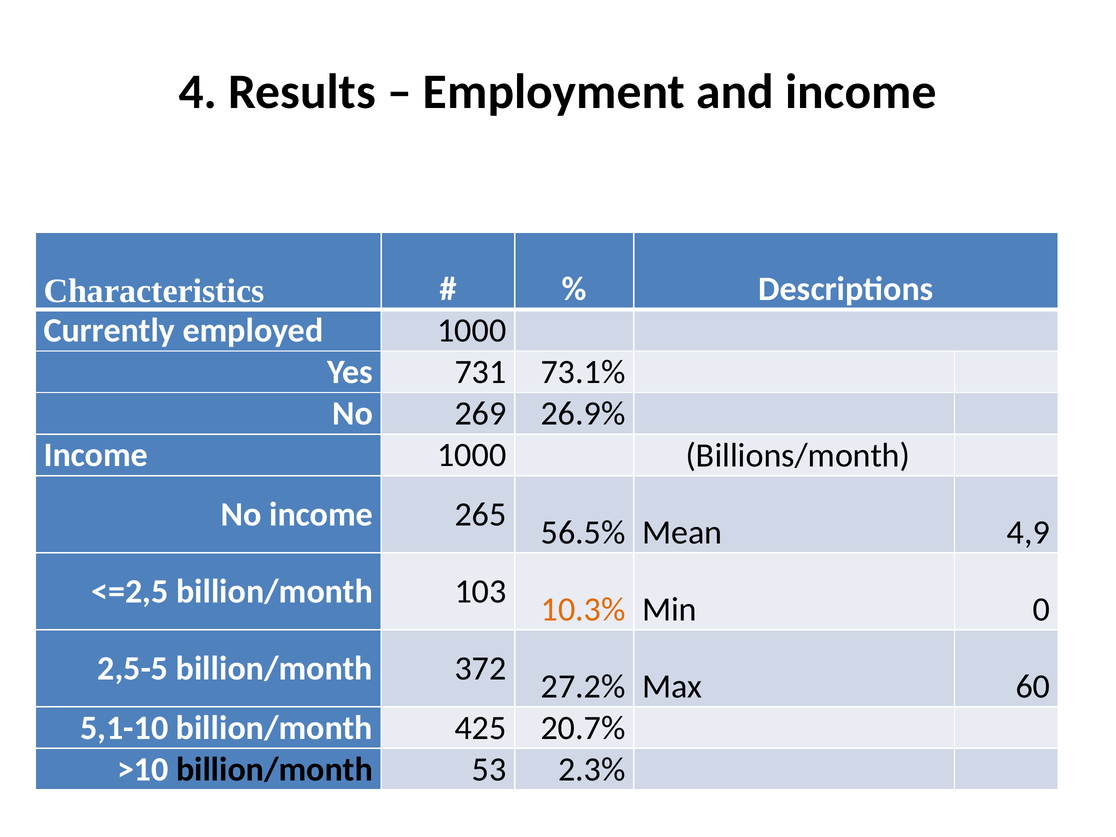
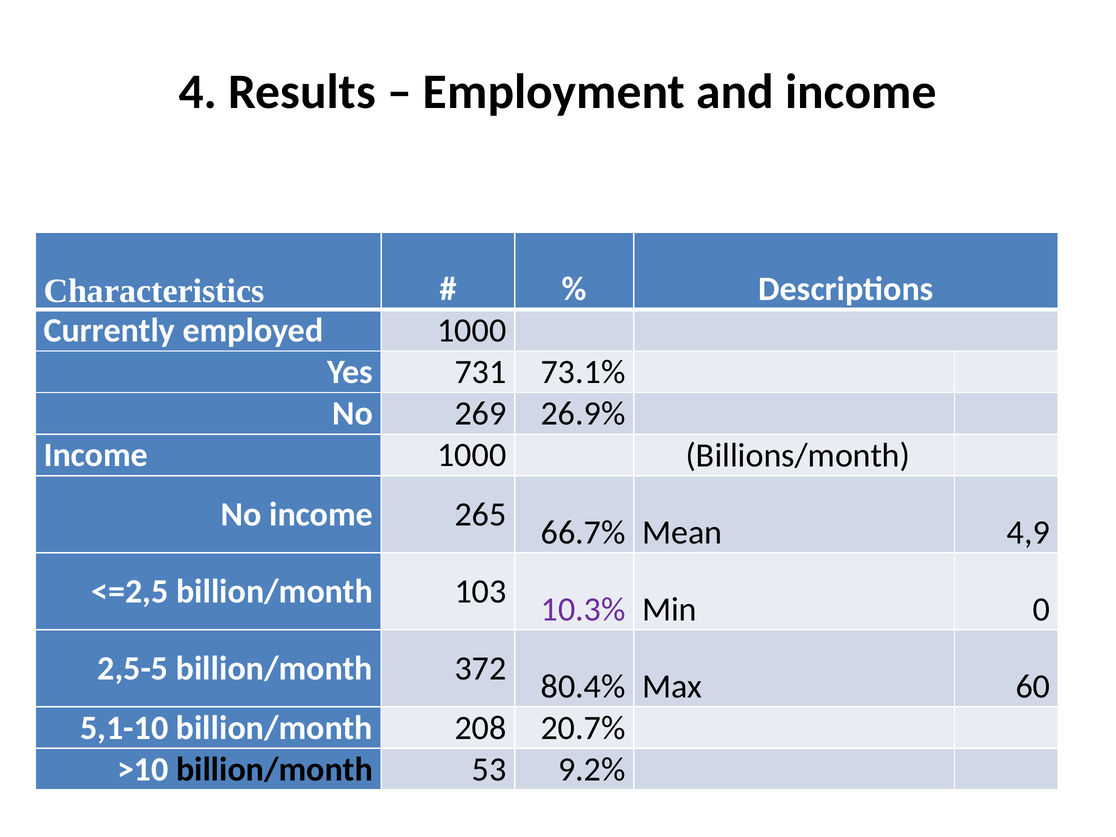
56.5%: 56.5% -> 66.7%
10.3% colour: orange -> purple
27.2%: 27.2% -> 80.4%
425: 425 -> 208
2.3%: 2.3% -> 9.2%
